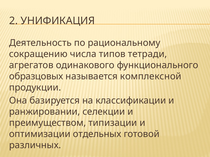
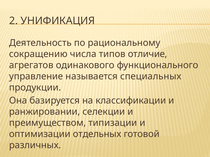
тетради: тетради -> отличие
образцовых: образцовых -> управление
комплексной: комплексной -> специальных
